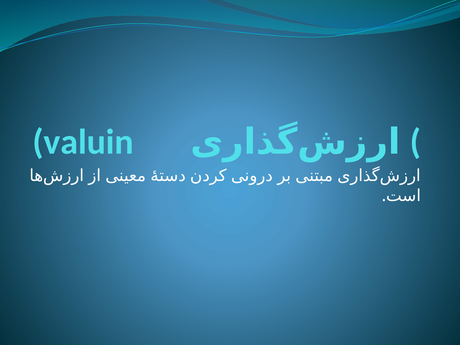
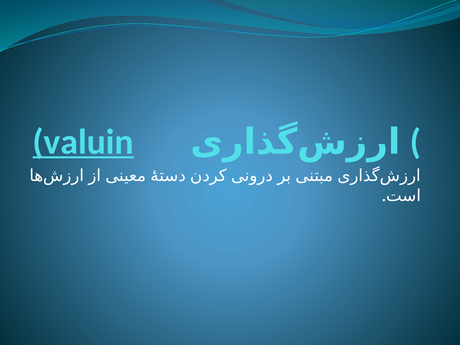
valuin underline: none -> present
